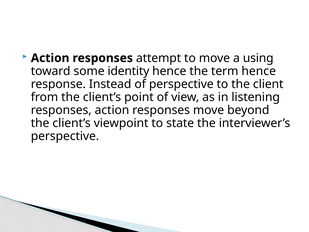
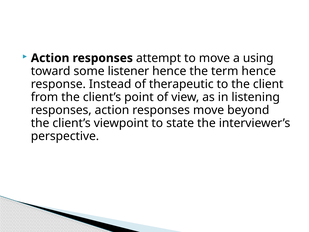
identity: identity -> listener
of perspective: perspective -> therapeutic
